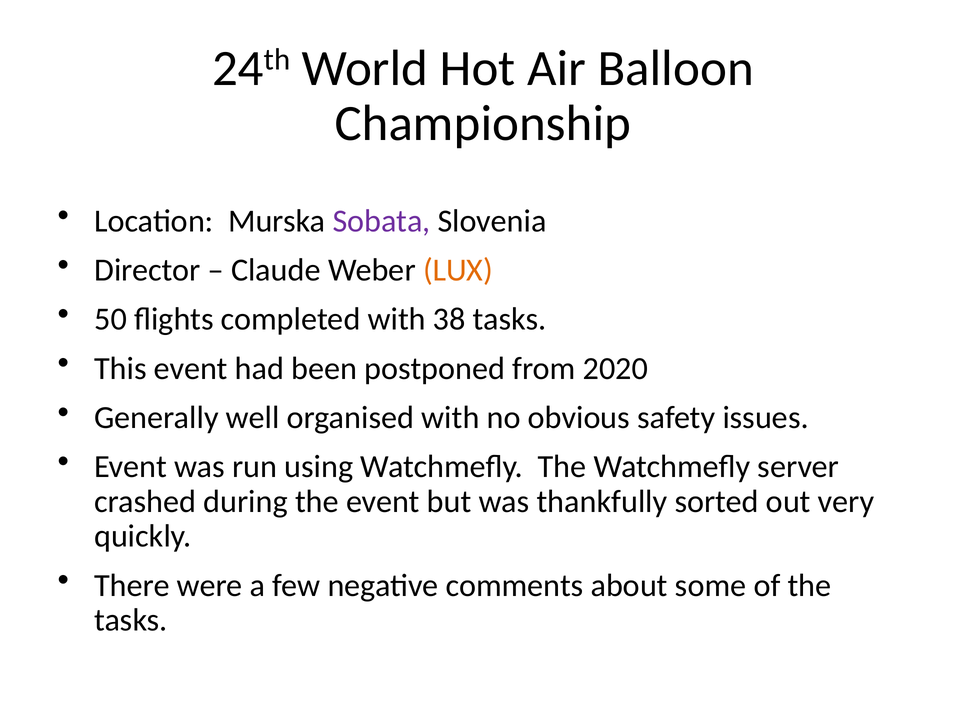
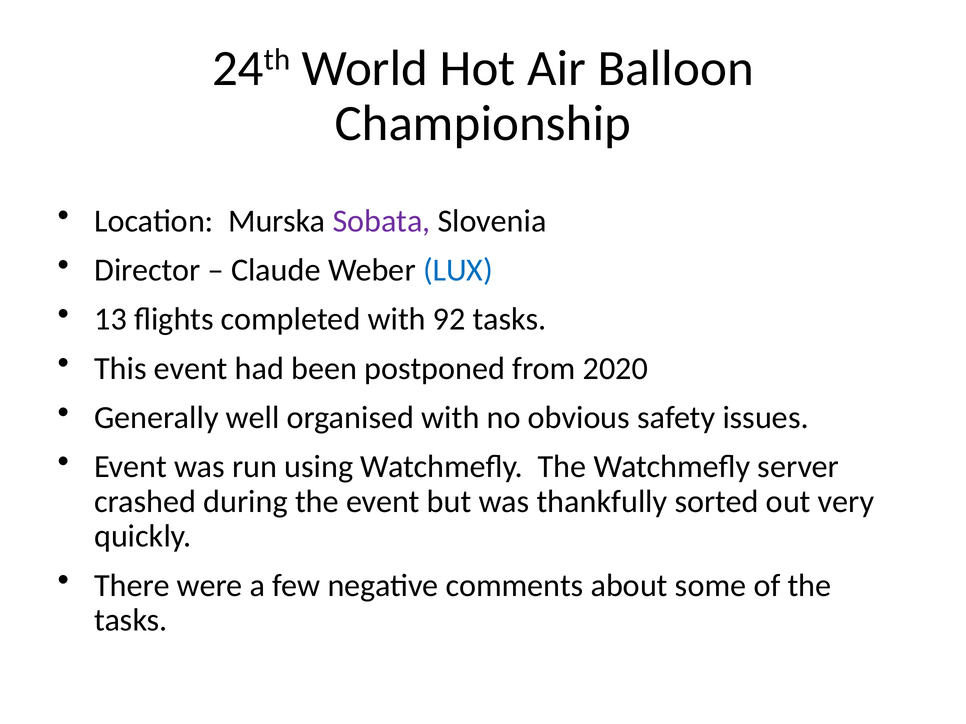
LUX colour: orange -> blue
50: 50 -> 13
38: 38 -> 92
